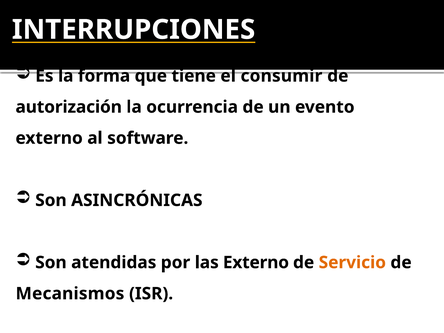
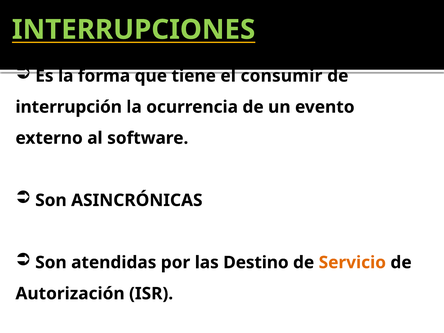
INTERRUPCIONES colour: white -> light green
autorización: autorización -> interrupción
las Externo: Externo -> Destino
Mecanismos: Mecanismos -> Autorización
